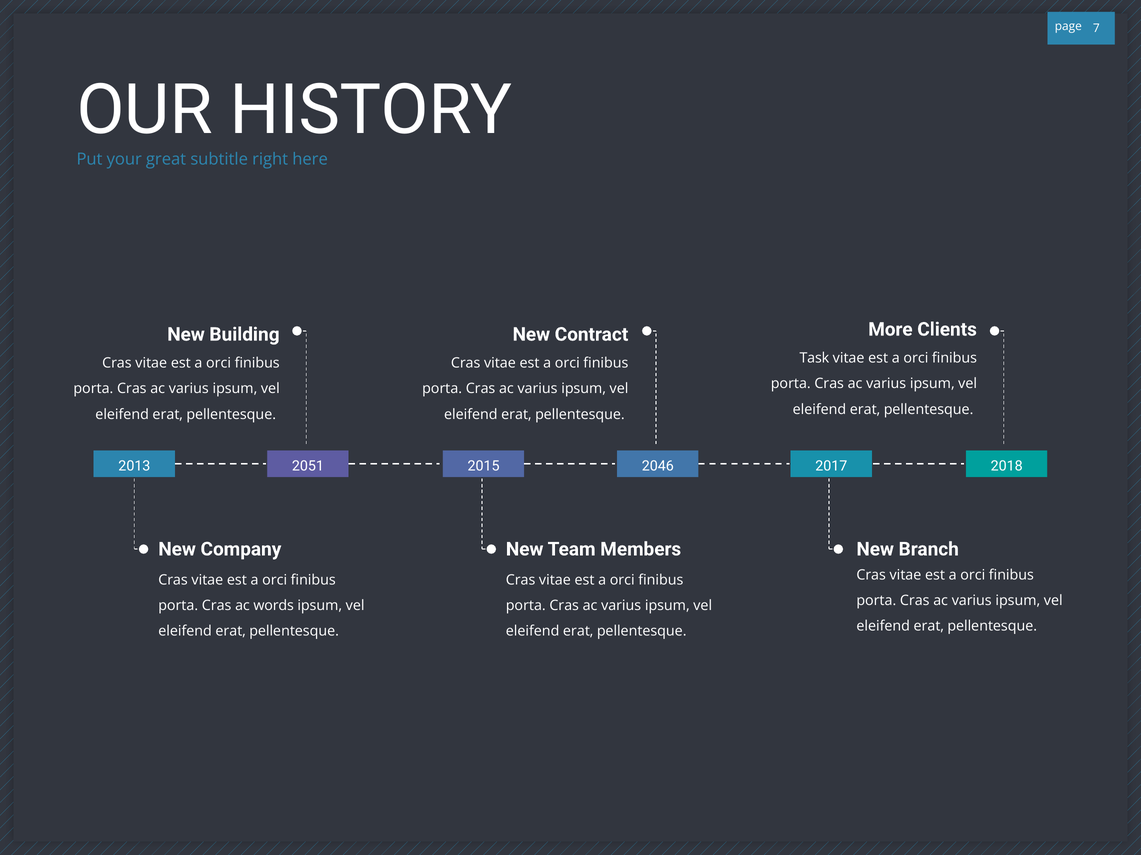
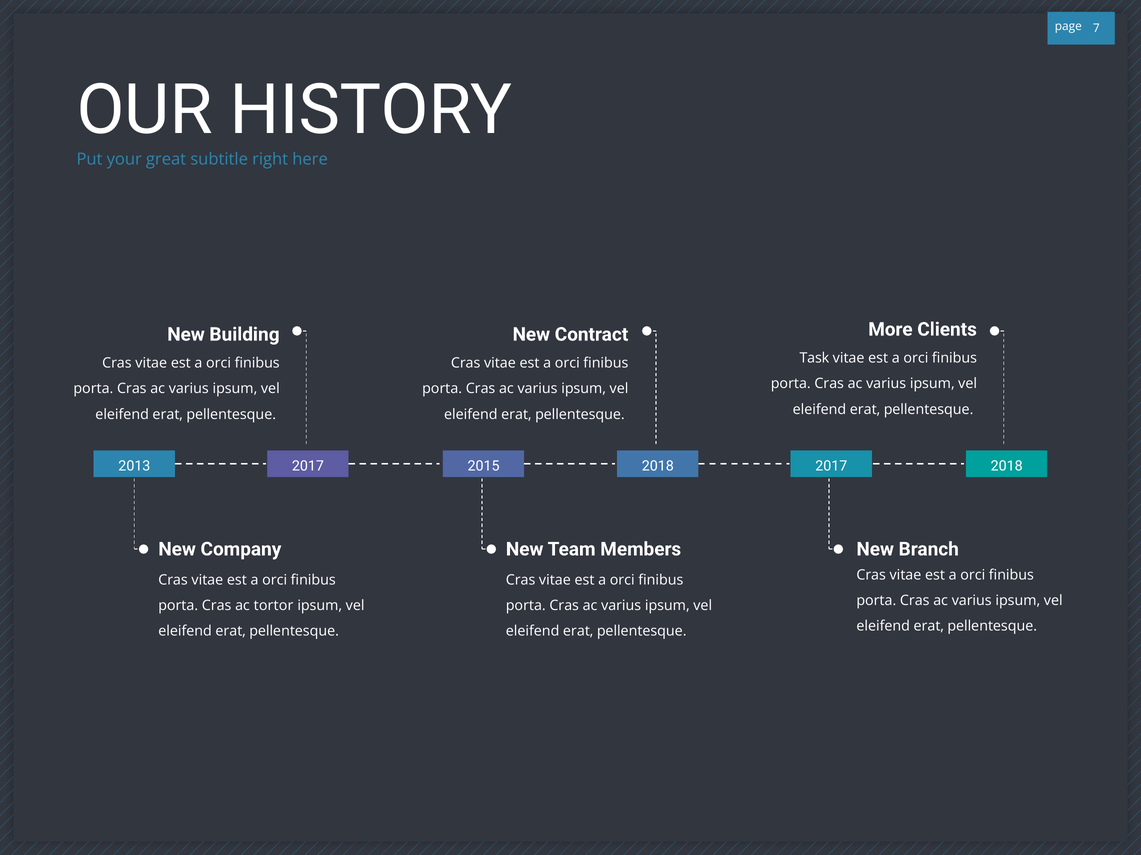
2013 2051: 2051 -> 2017
2015 2046: 2046 -> 2018
words: words -> tortor
